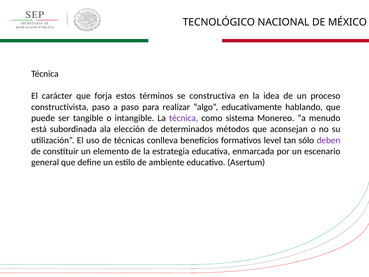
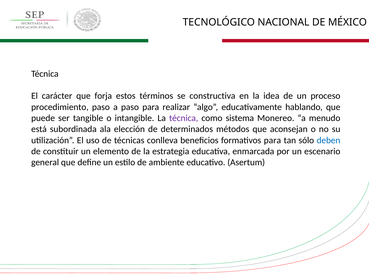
constructivista: constructivista -> procedimiento
formativos level: level -> para
deben colour: purple -> blue
